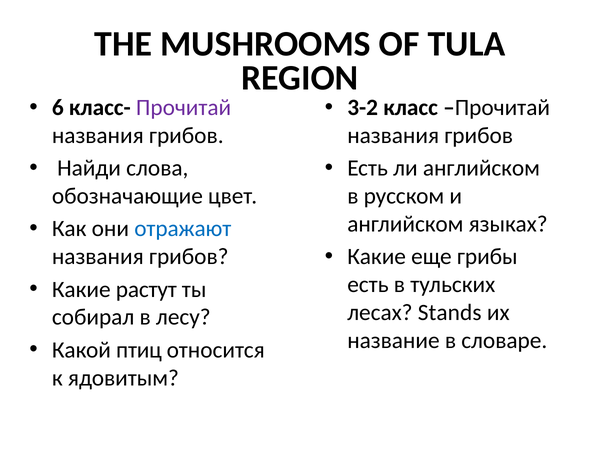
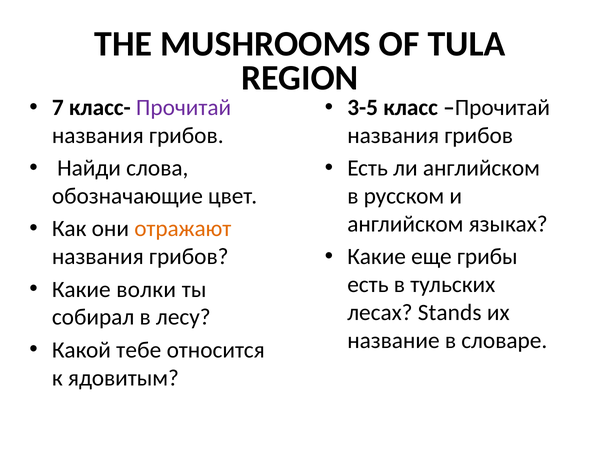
6: 6 -> 7
3-2: 3-2 -> 3-5
отражают colour: blue -> orange
растут: растут -> волки
птиц: птиц -> тебе
